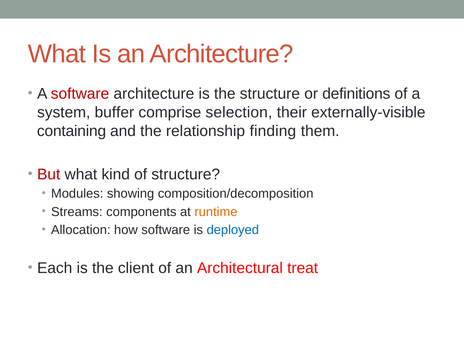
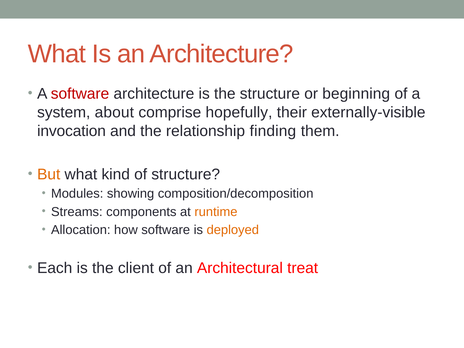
definitions: definitions -> beginning
buffer: buffer -> about
selection: selection -> hopefully
containing: containing -> invocation
But colour: red -> orange
deployed colour: blue -> orange
